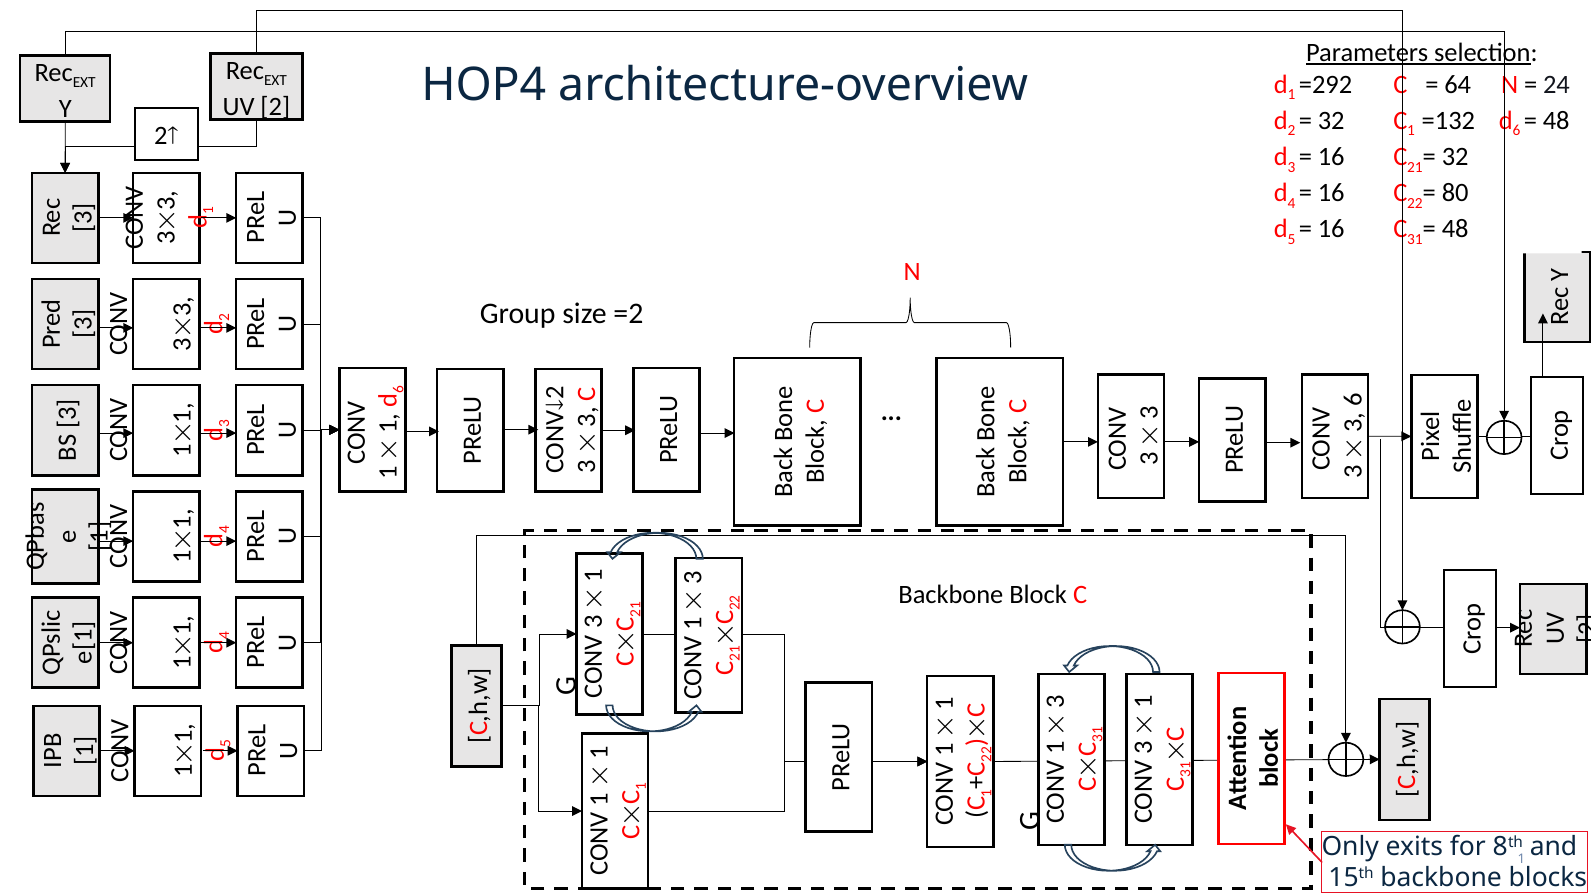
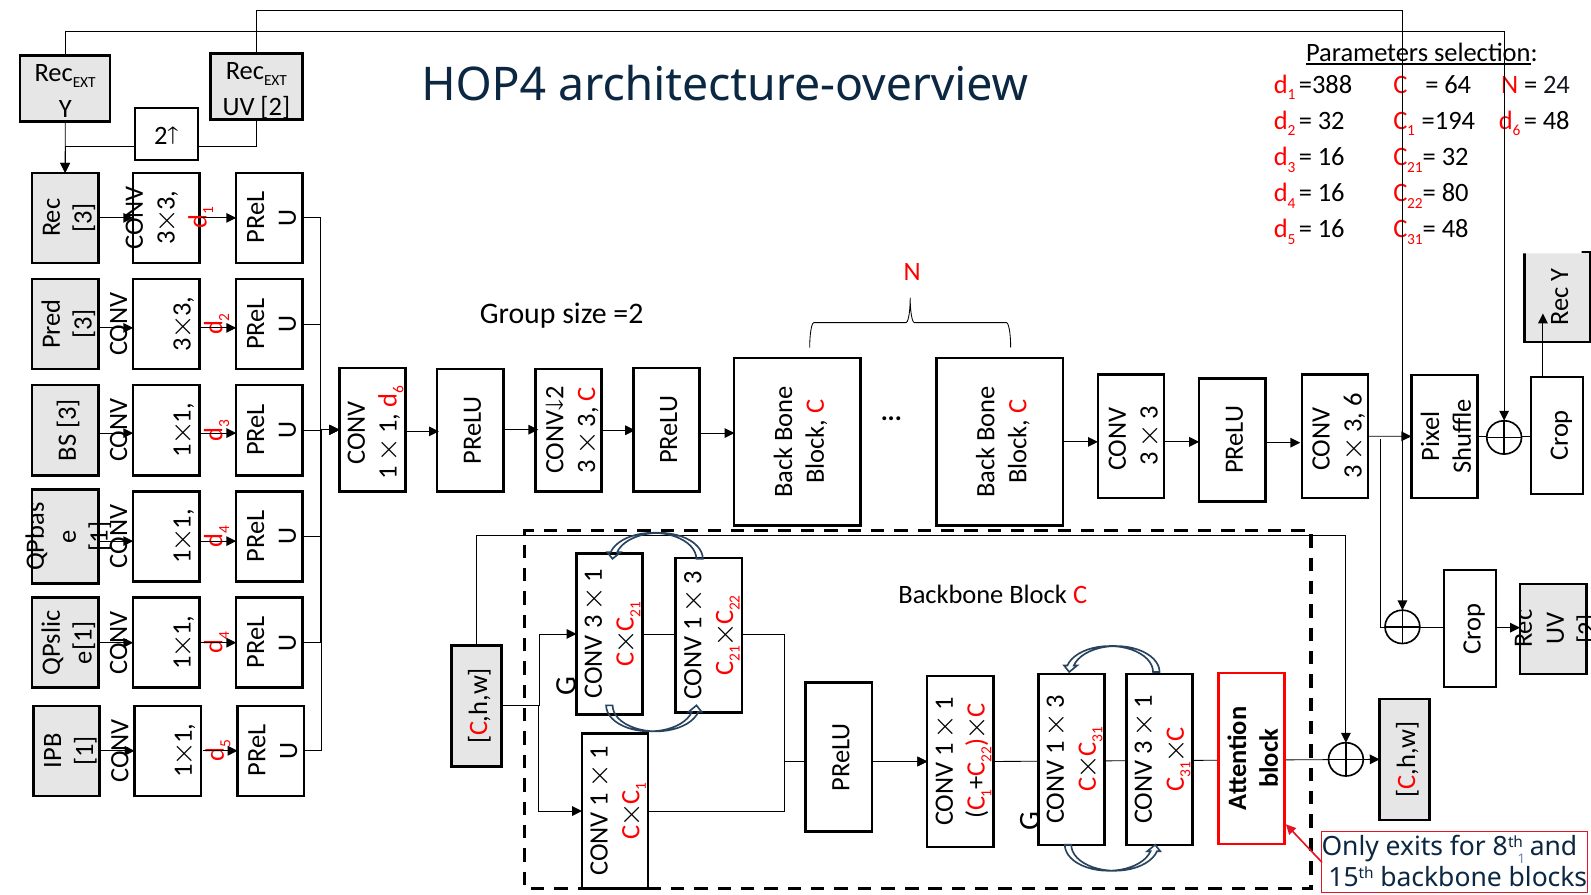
=292: =292 -> =388
=132: =132 -> =194
